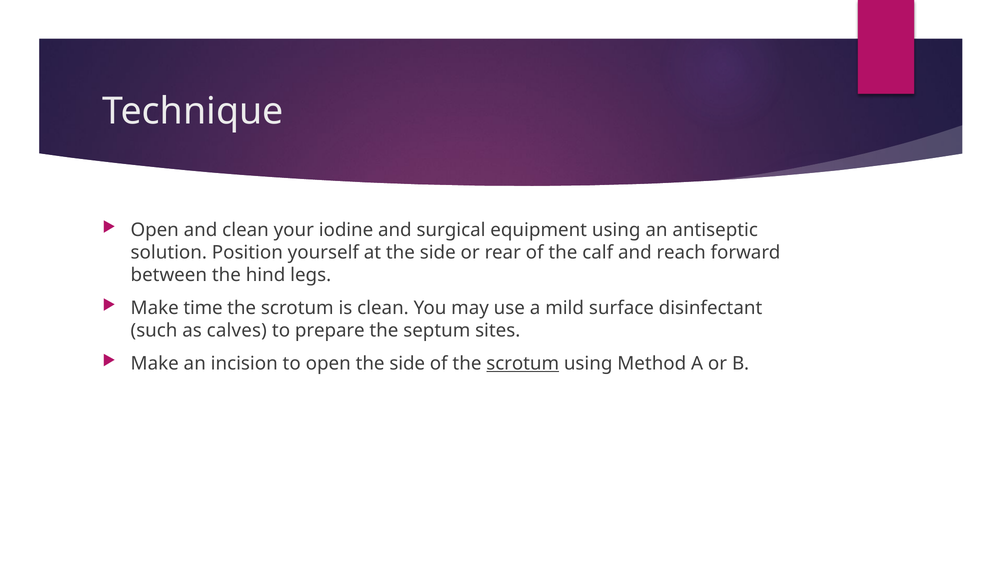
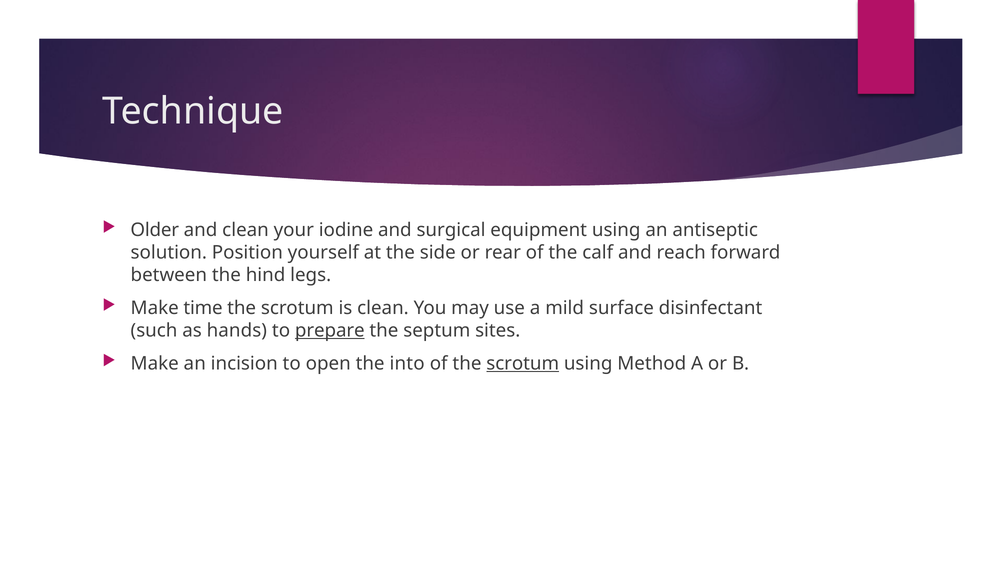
Open at (155, 230): Open -> Older
calves: calves -> hands
prepare underline: none -> present
open the side: side -> into
